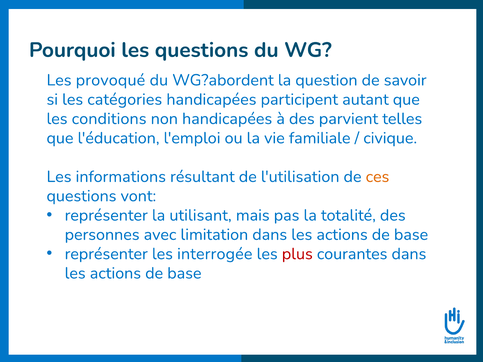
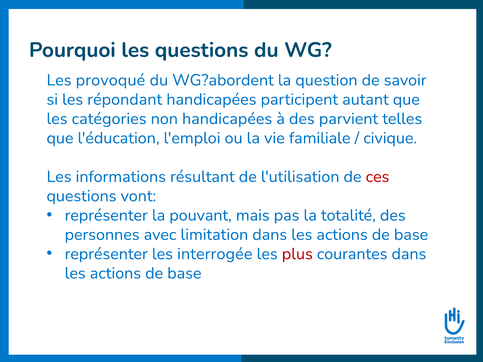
catégories: catégories -> répondant
conditions: conditions -> catégories
ces colour: orange -> red
utilisant: utilisant -> pouvant
